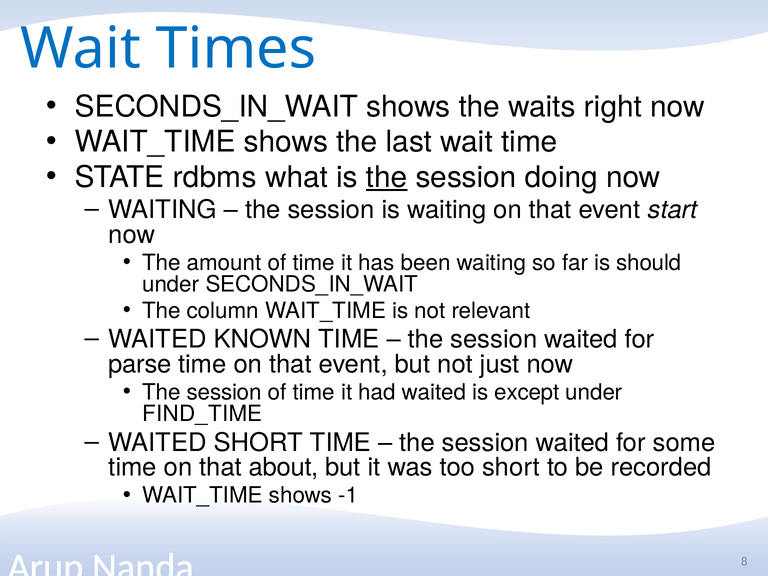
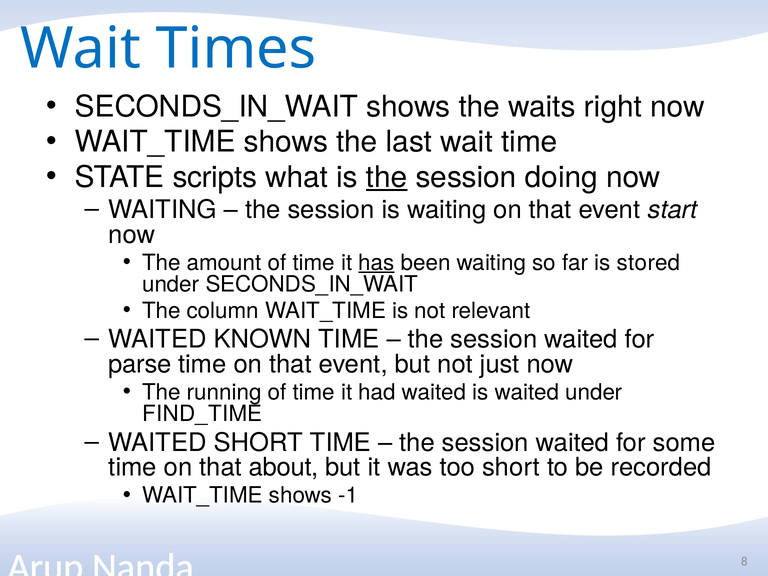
rdbms: rdbms -> scripts
has underline: none -> present
should: should -> stored
session at (224, 392): session -> running
is except: except -> waited
